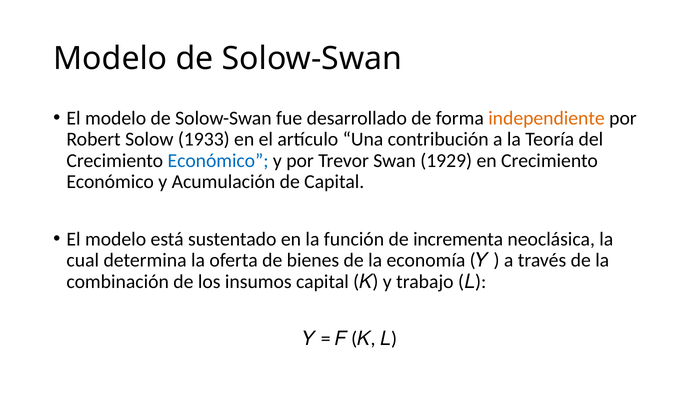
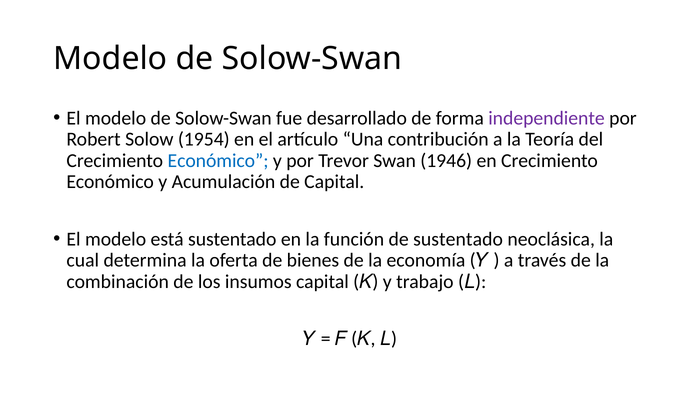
independiente colour: orange -> purple
1933: 1933 -> 1954
1929: 1929 -> 1946
de incrementa: incrementa -> sustentado
